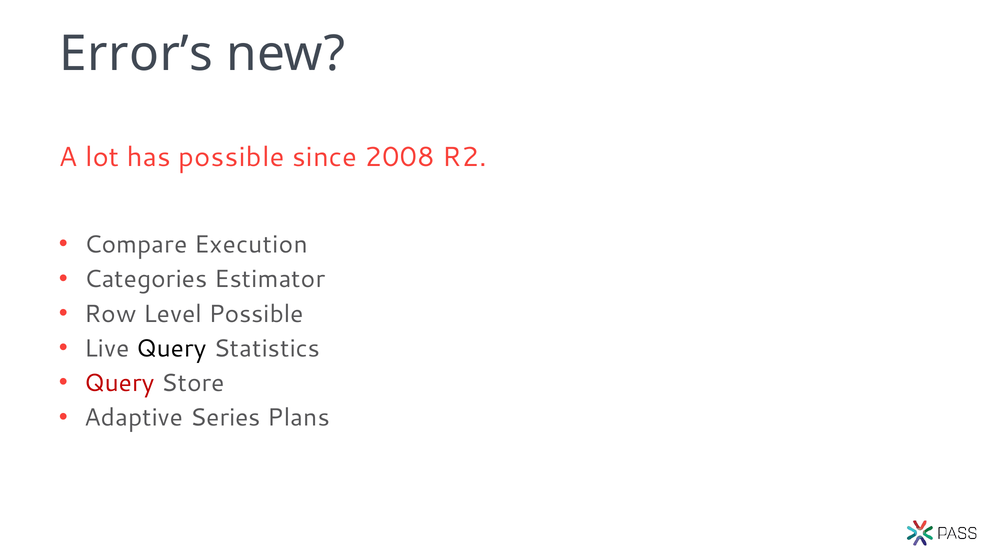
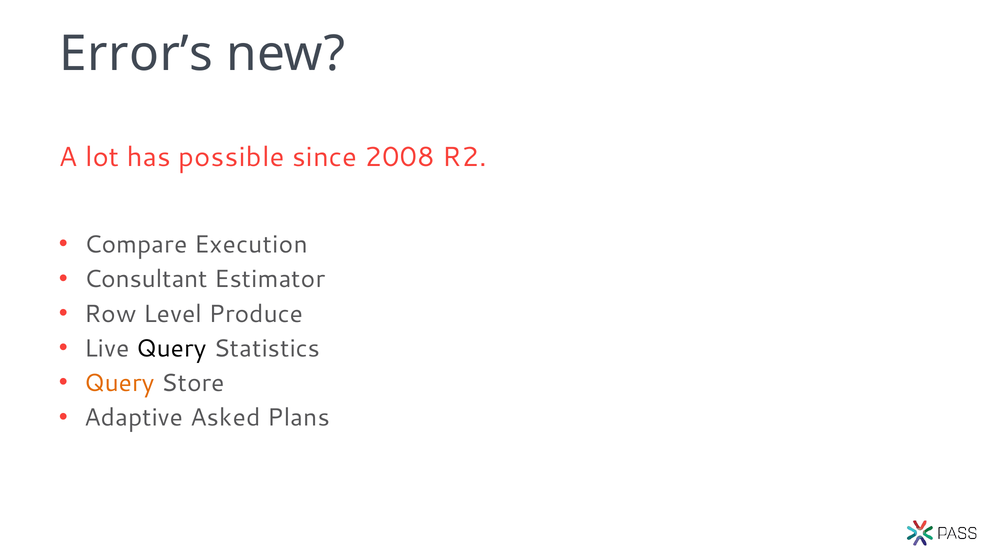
Categories: Categories -> Consultant
Level Possible: Possible -> Produce
Query at (119, 383) colour: red -> orange
Series: Series -> Asked
